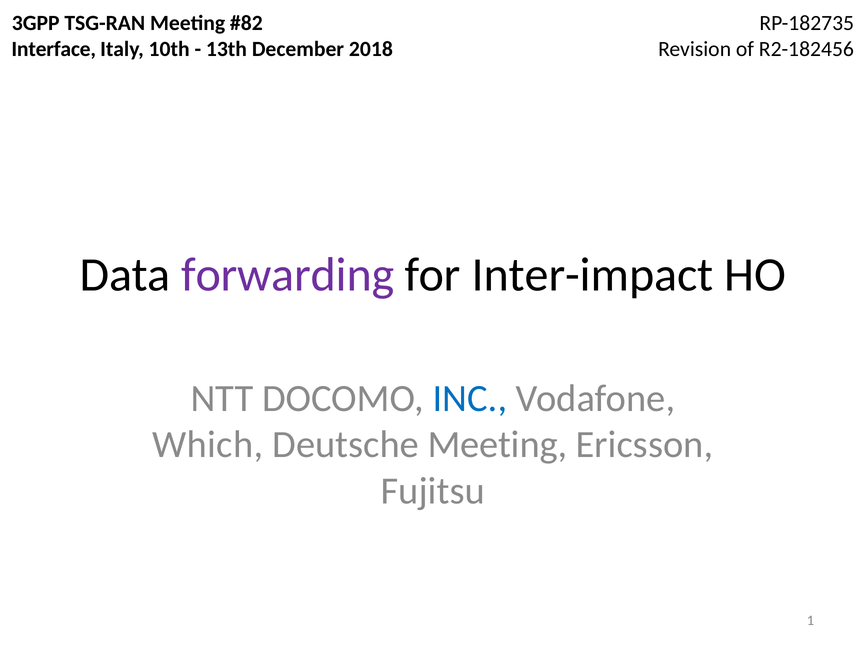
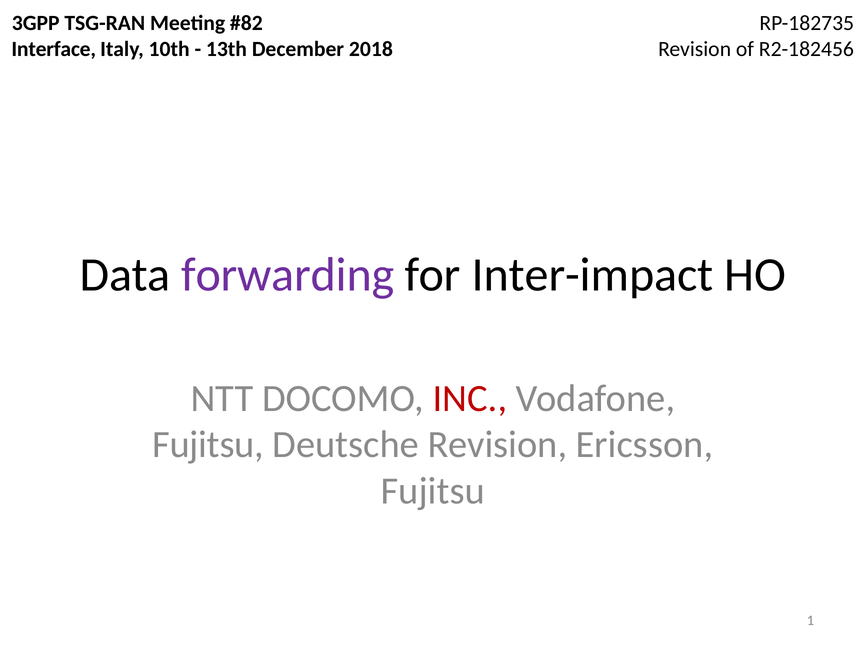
INC colour: blue -> red
Which at (208, 444): Which -> Fujitsu
Deutsche Meeting: Meeting -> Revision
